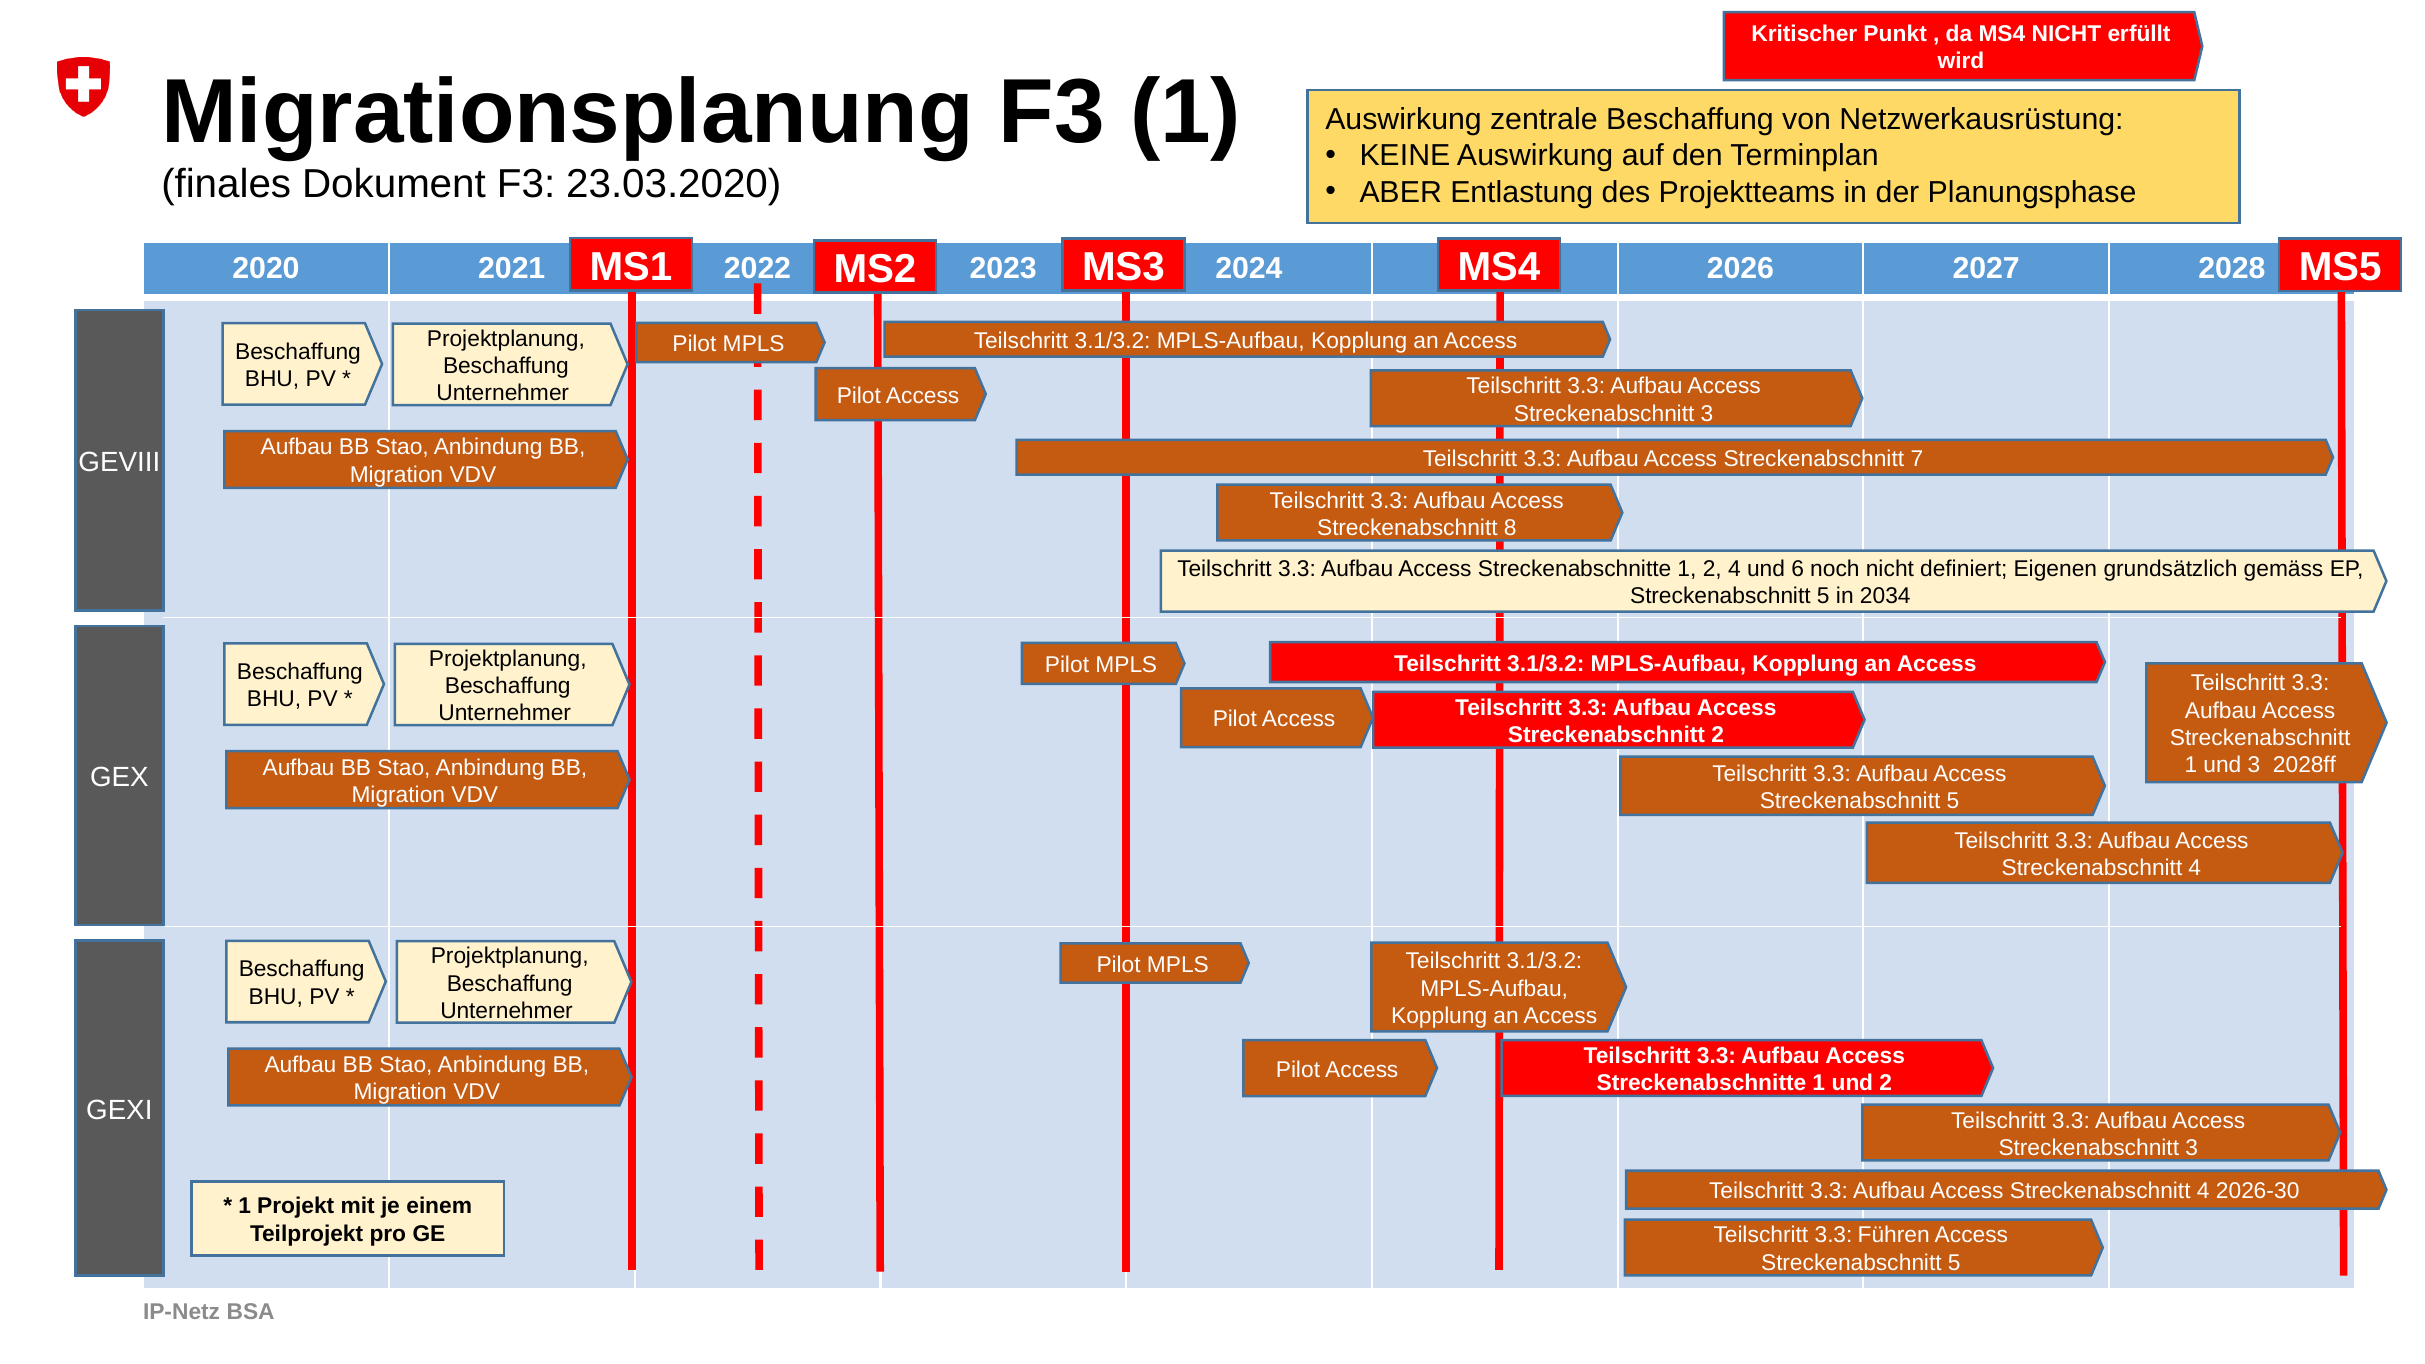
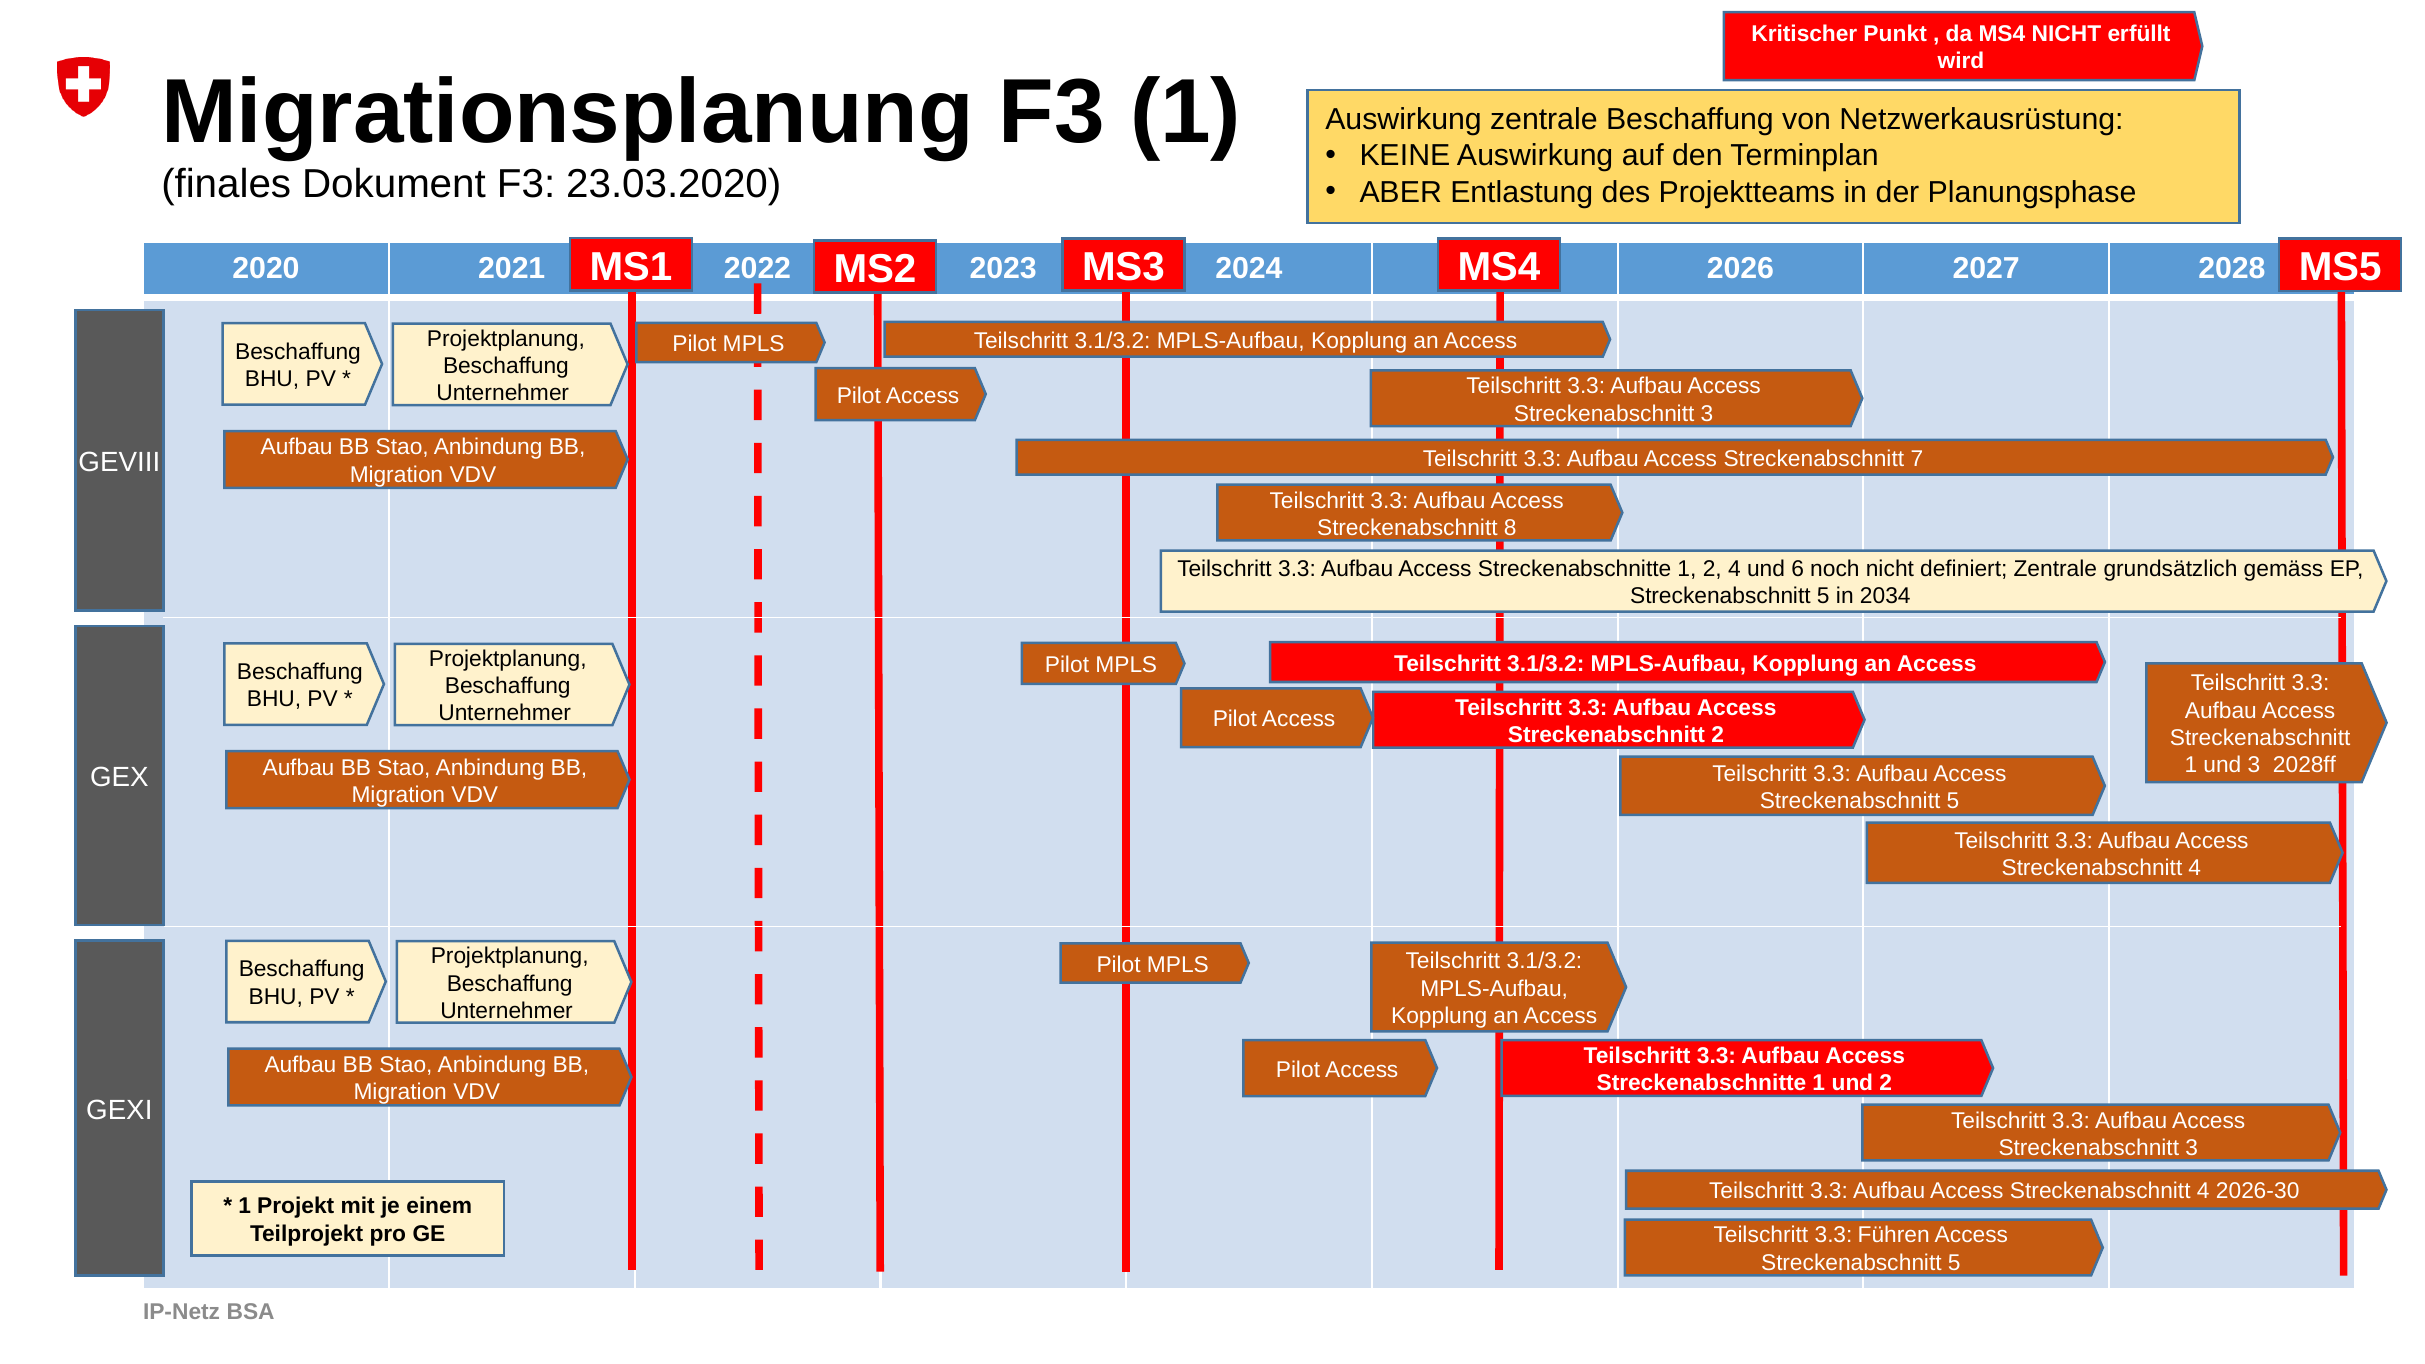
definiert Eigenen: Eigenen -> Zentrale
